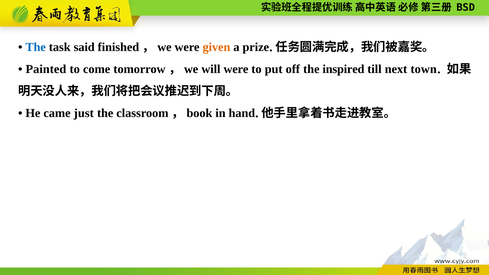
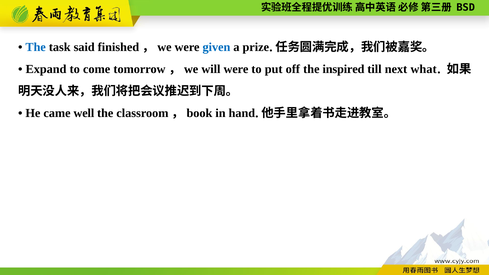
given colour: orange -> blue
Painted: Painted -> Expand
town: town -> what
just: just -> well
